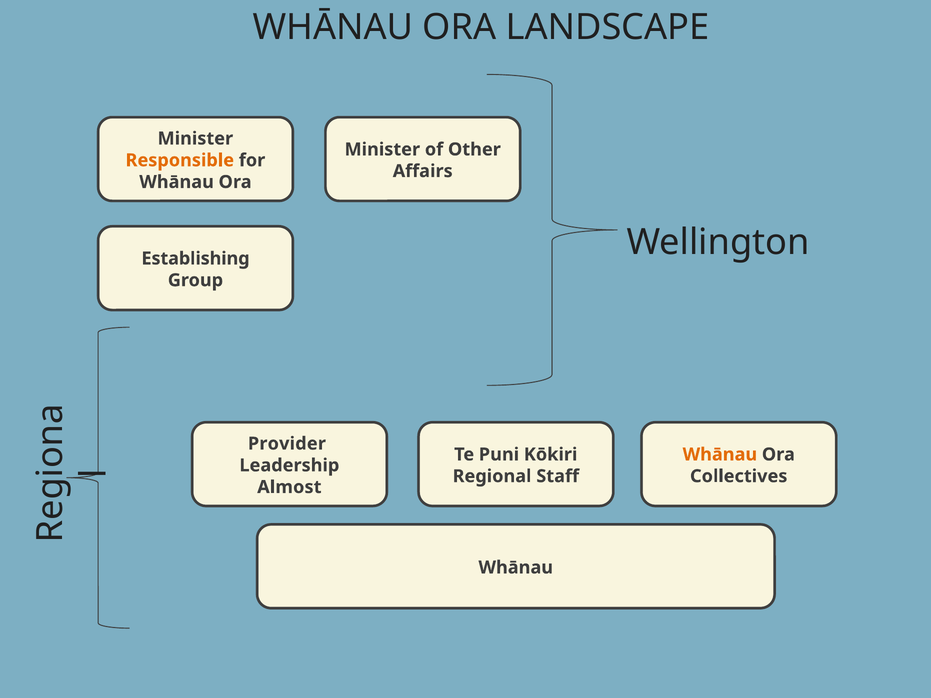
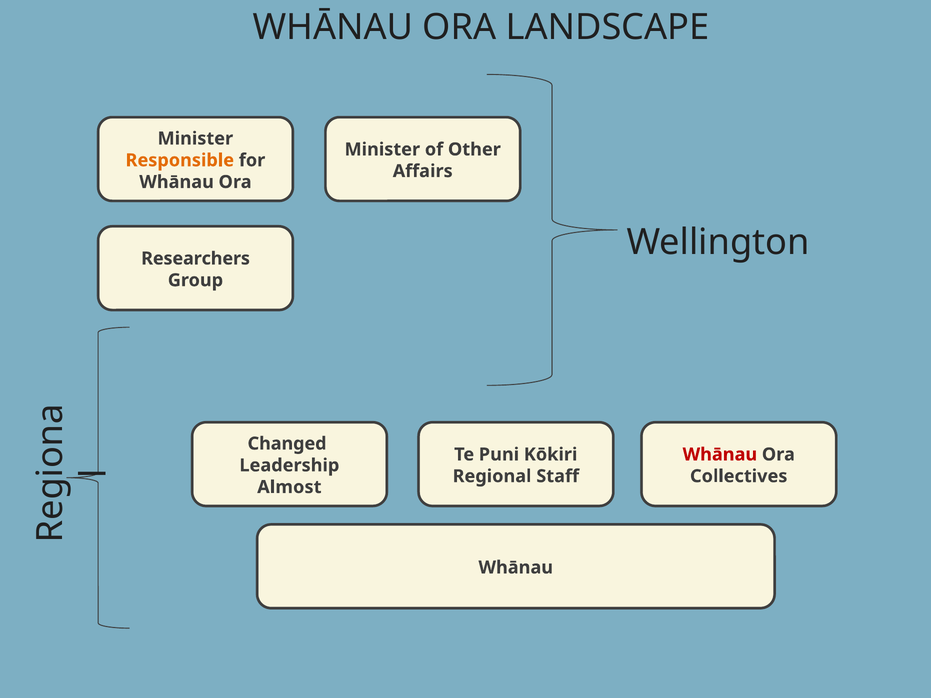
Establishing: Establishing -> Researchers
Provider: Provider -> Changed
Whānau at (720, 455) colour: orange -> red
